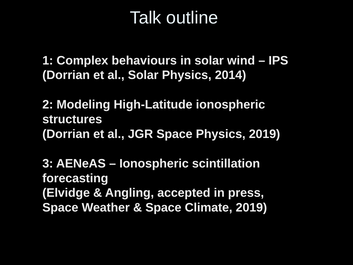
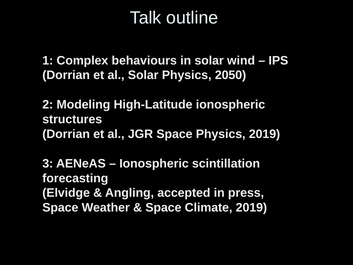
2014: 2014 -> 2050
